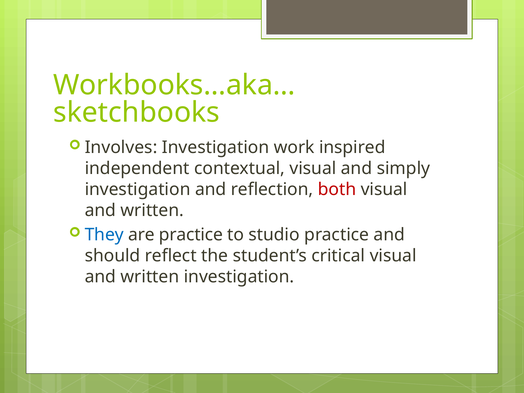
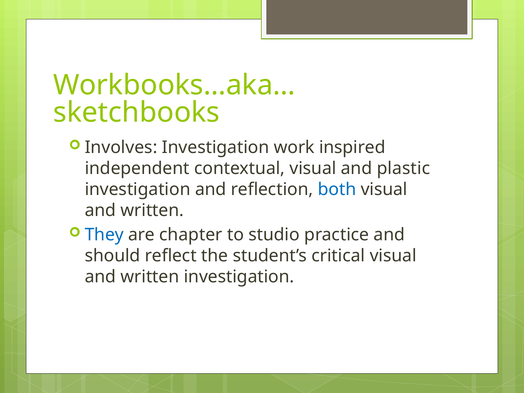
simply: simply -> plastic
both colour: red -> blue
are practice: practice -> chapter
